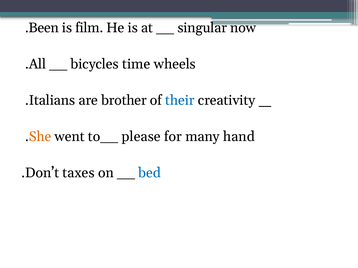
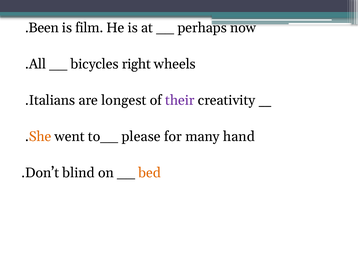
singular: singular -> perhaps
time: time -> right
brother: brother -> longest
their colour: blue -> purple
taxes: taxes -> blind
bed colour: blue -> orange
